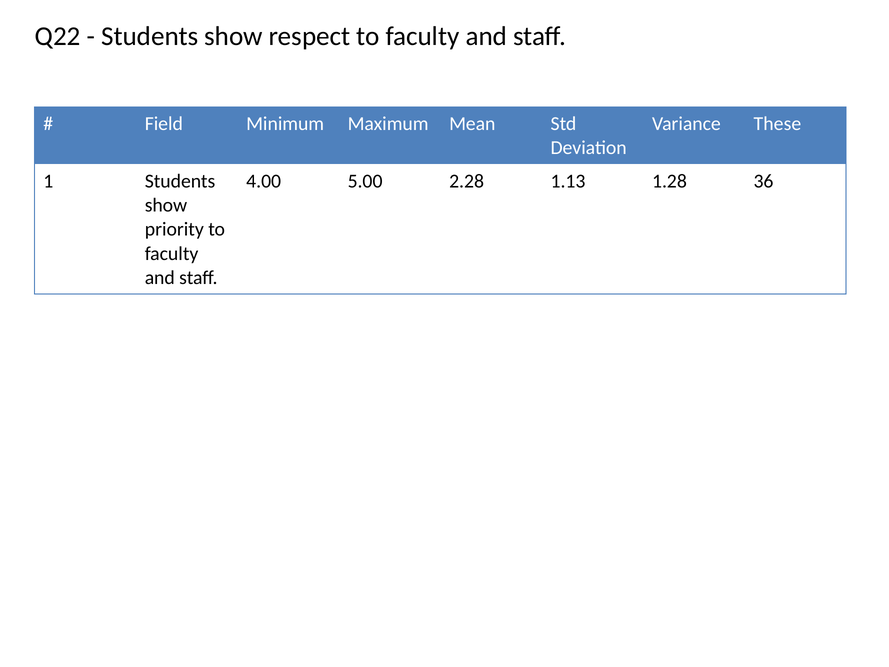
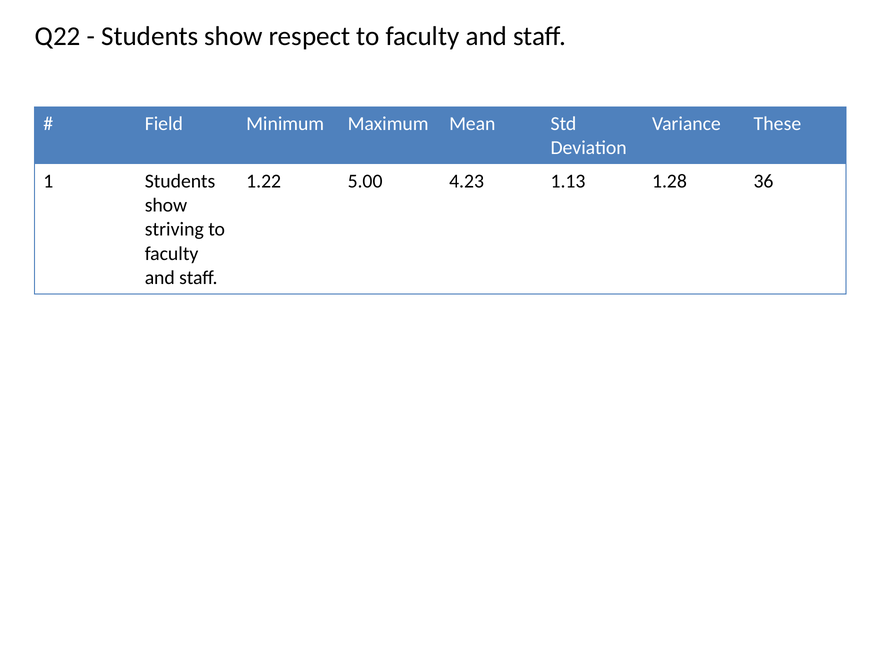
4.00: 4.00 -> 1.22
2.28: 2.28 -> 4.23
priority: priority -> striving
